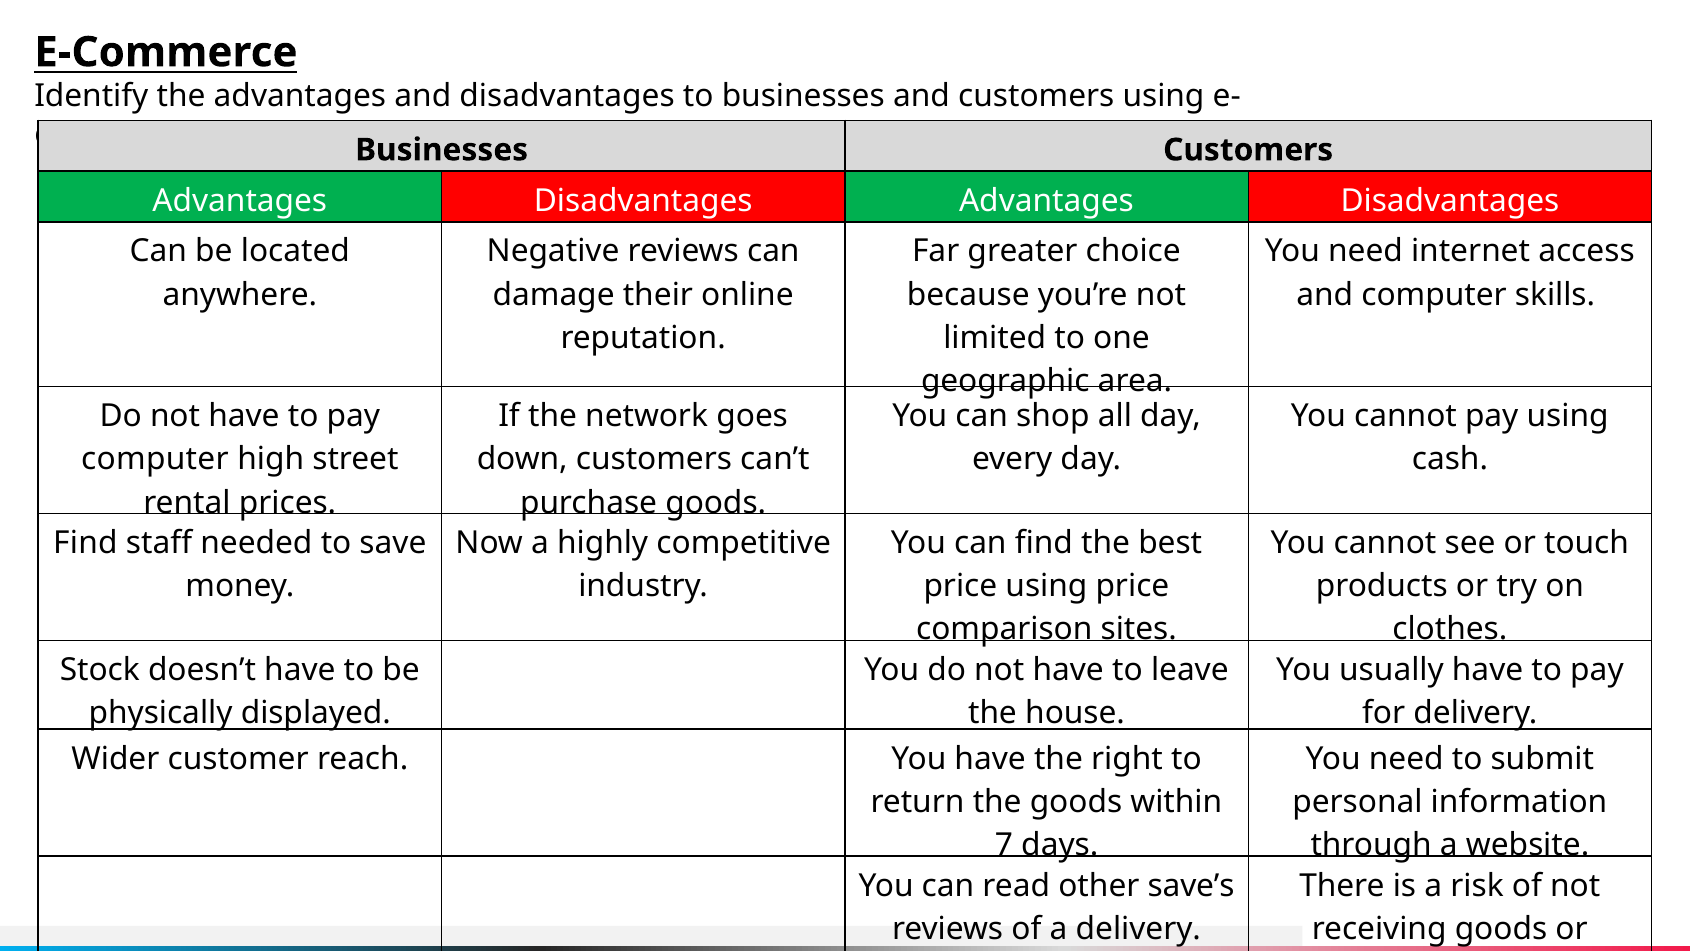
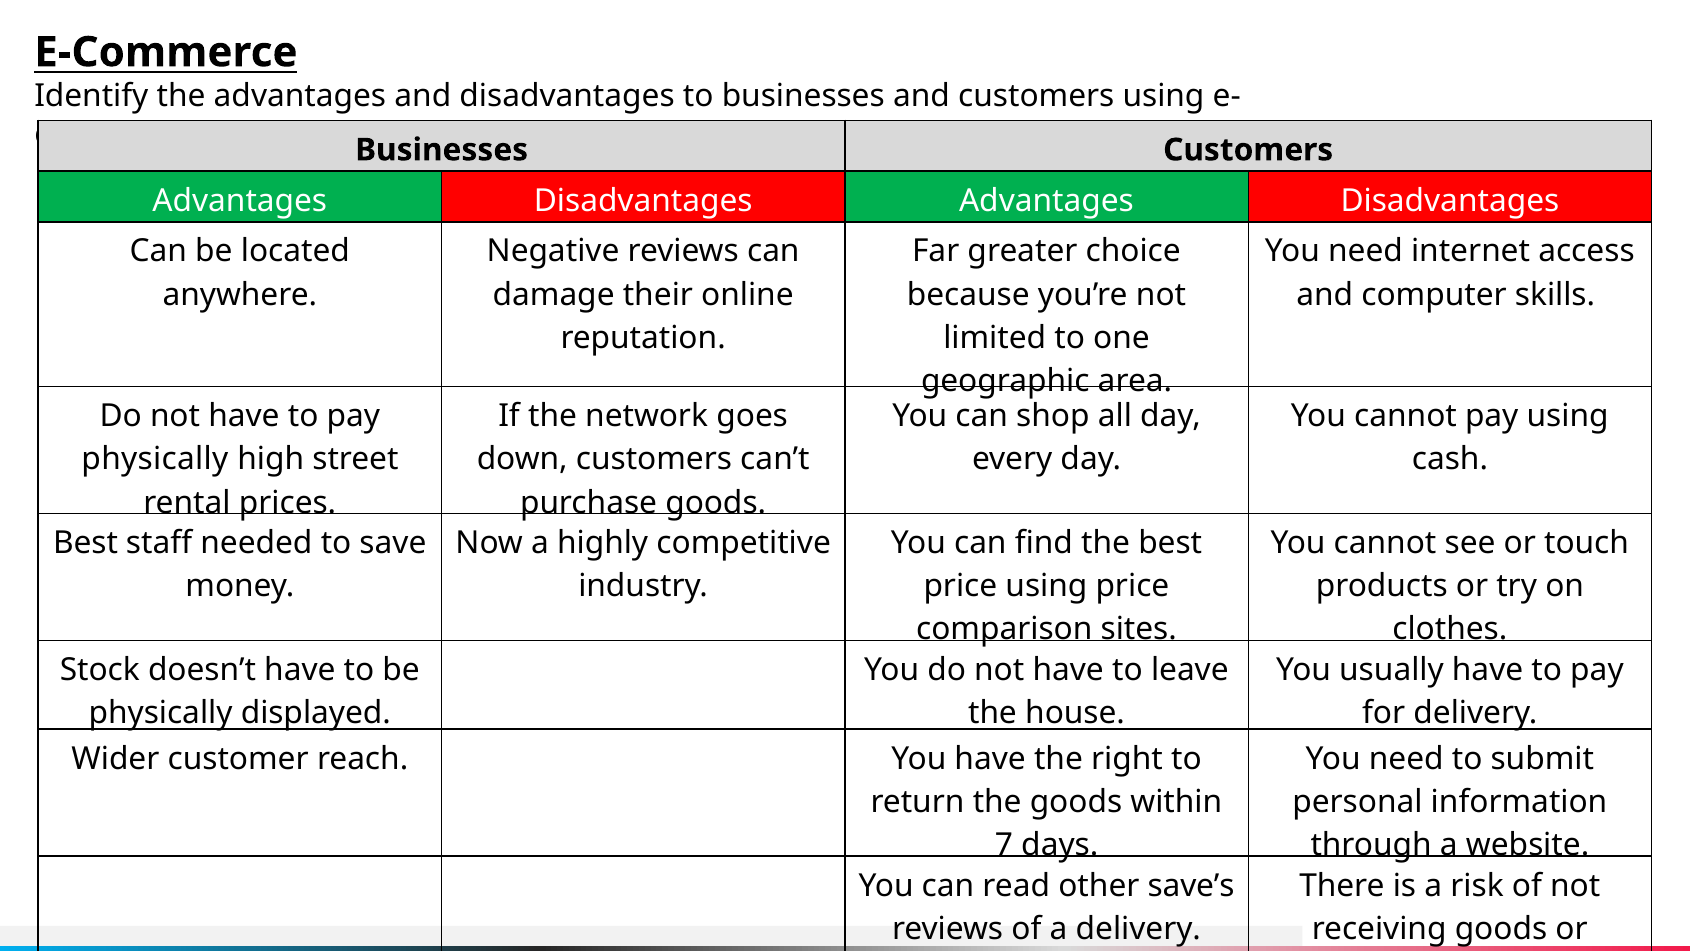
computer at (155, 459): computer -> physically
Find at (85, 543): Find -> Best
